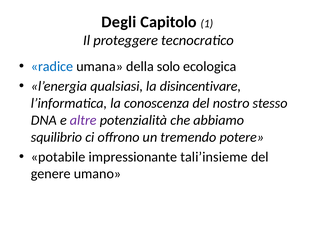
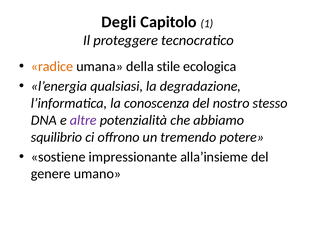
radice colour: blue -> orange
solo: solo -> stile
disincentivare: disincentivare -> degradazione
potabile: potabile -> sostiene
tali’insieme: tali’insieme -> alla’insieme
